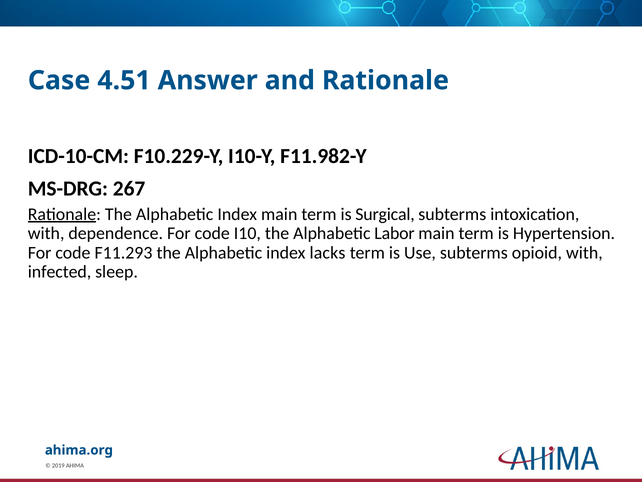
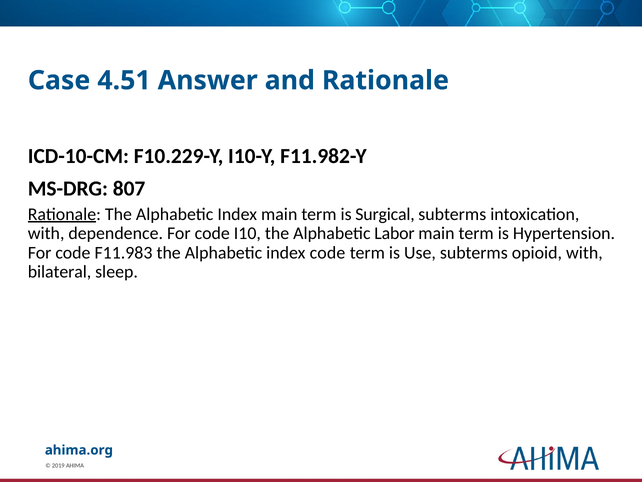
267: 267 -> 807
F11.293: F11.293 -> F11.983
index lacks: lacks -> code
infected: infected -> bilateral
